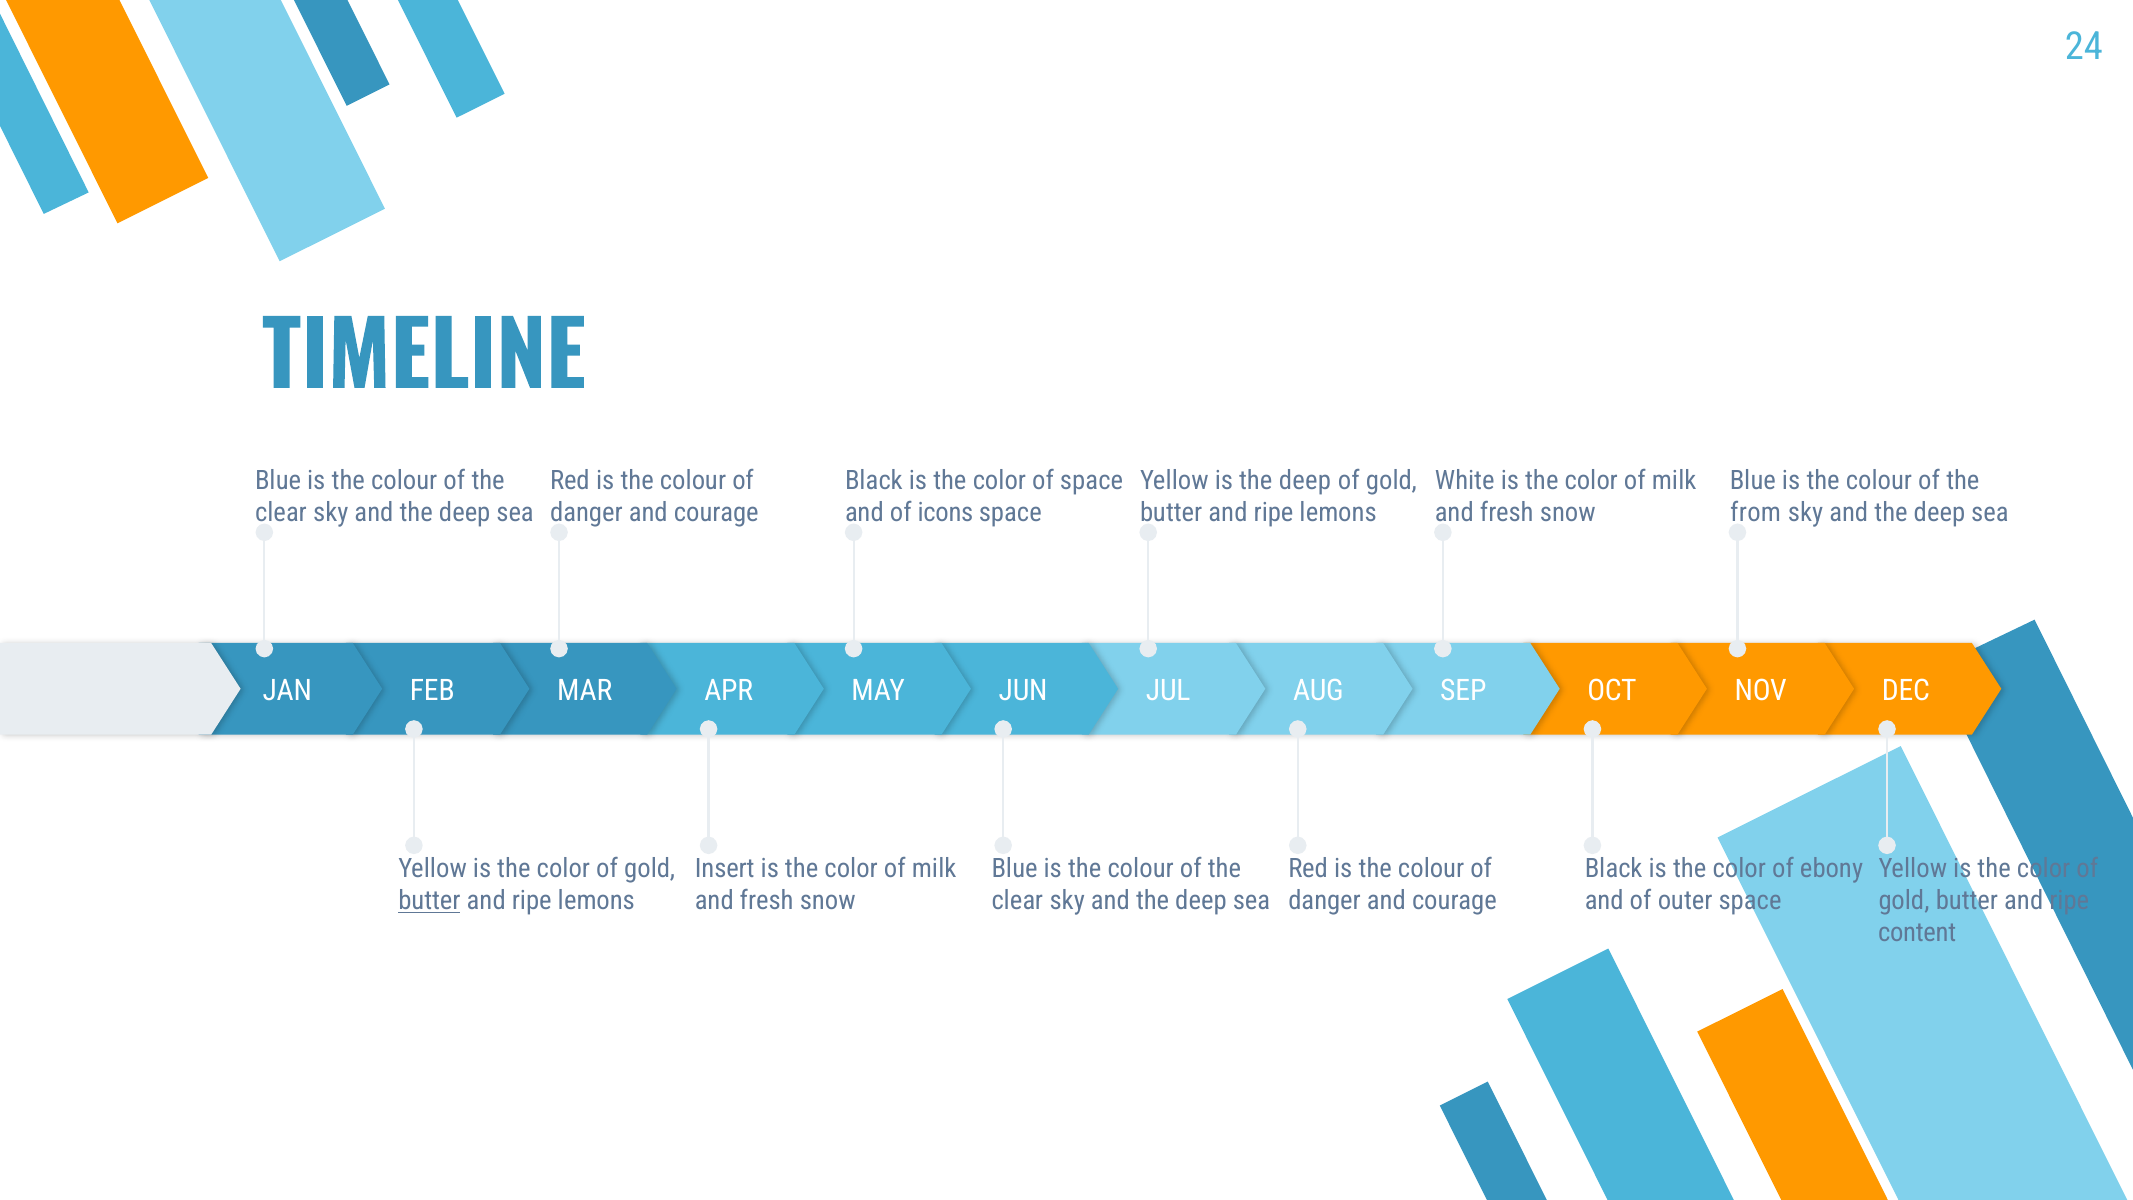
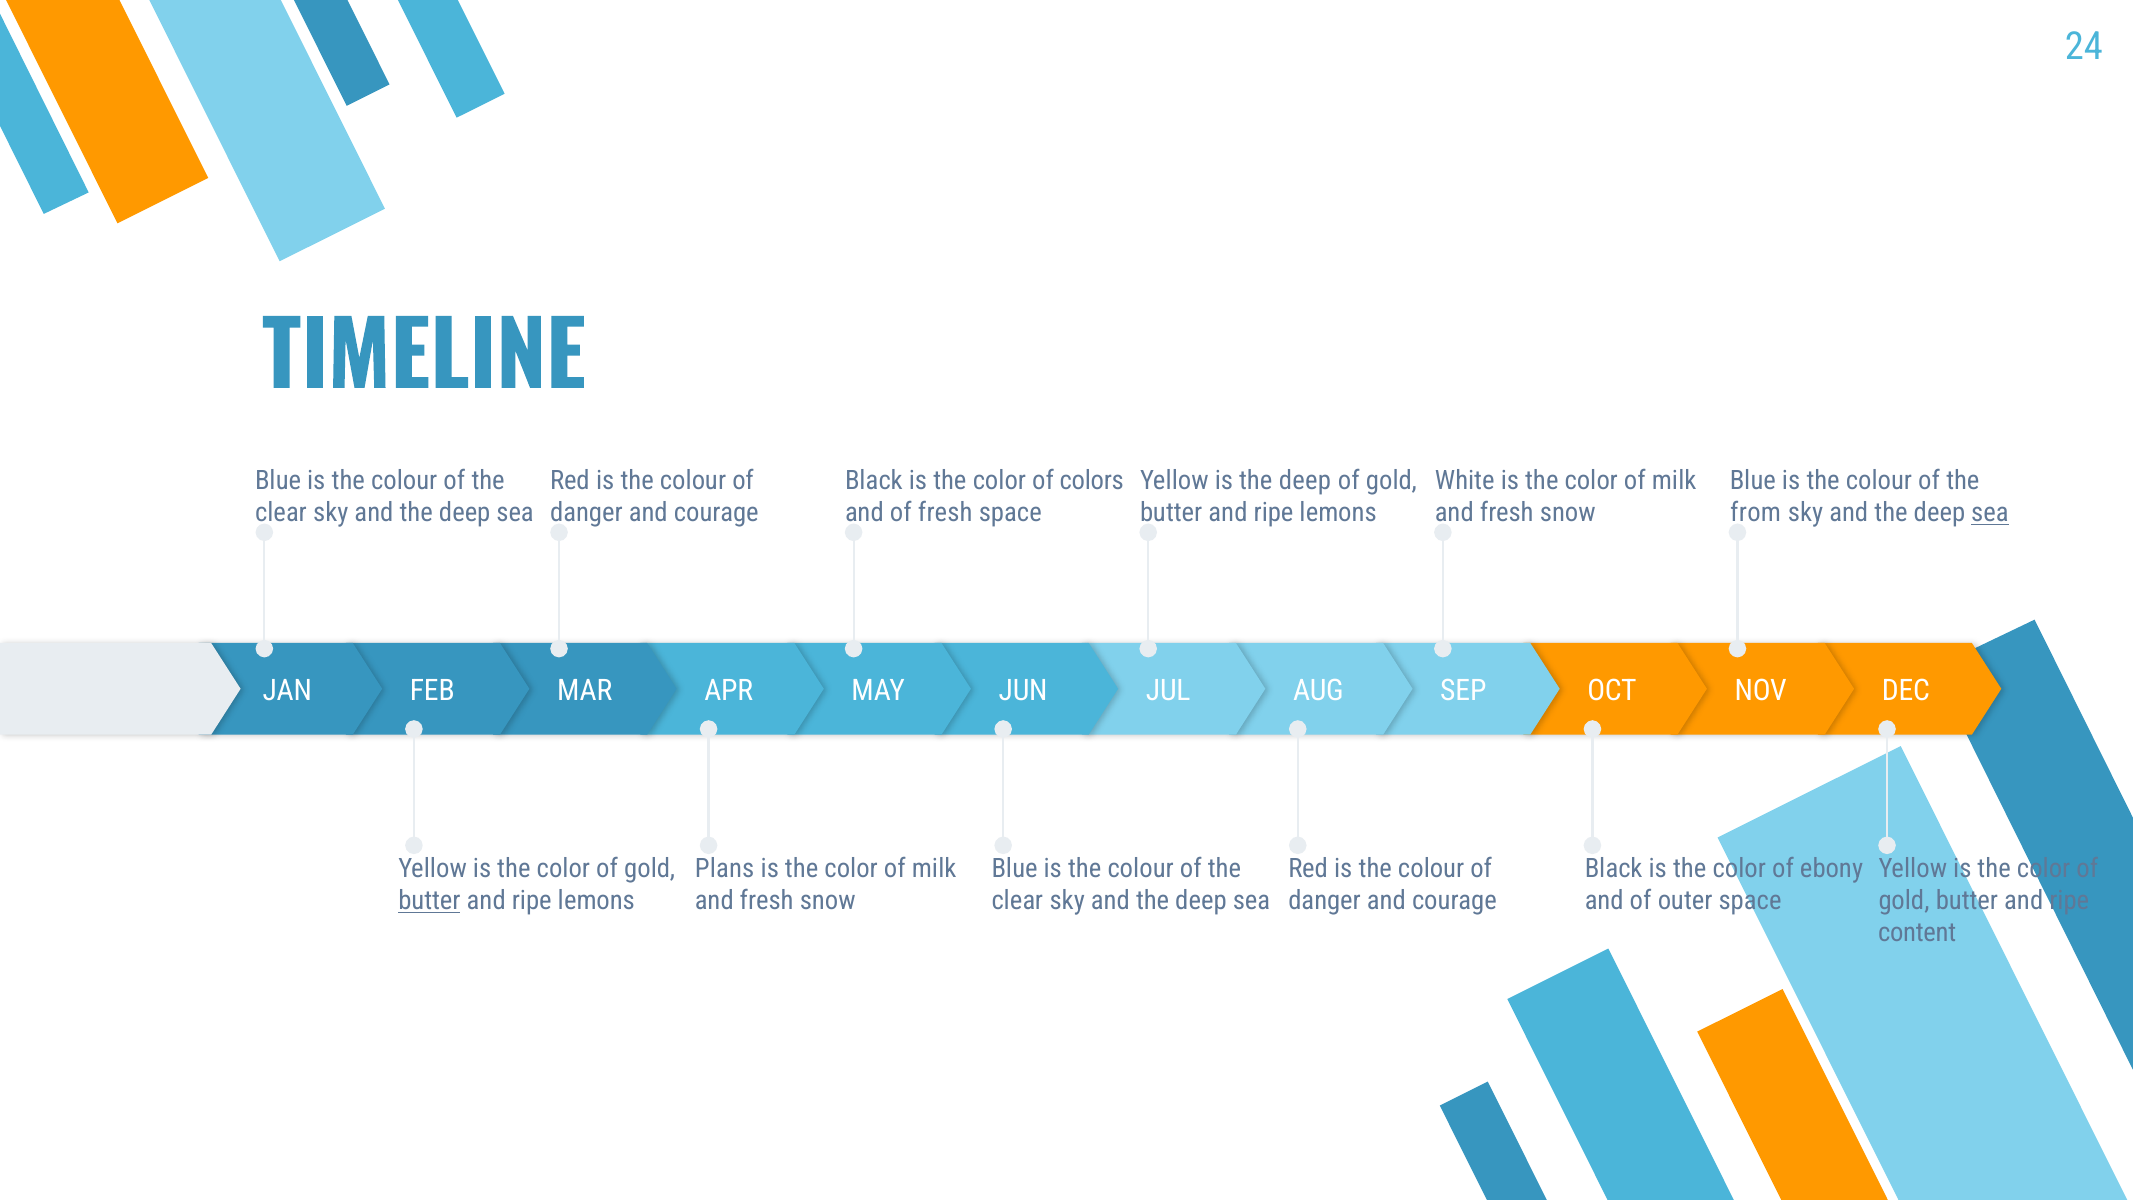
of space: space -> colors
of icons: icons -> fresh
sea at (1990, 513) underline: none -> present
Insert: Insert -> Plans
